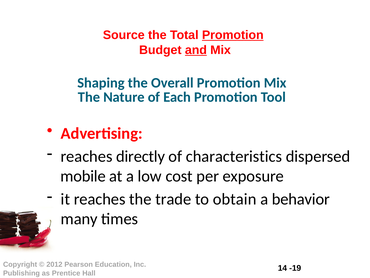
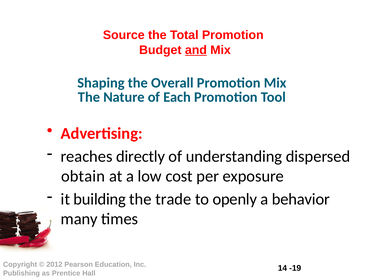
Promotion at (233, 35) underline: present -> none
characteristics: characteristics -> understanding
mobile: mobile -> obtain
it reaches: reaches -> building
obtain: obtain -> openly
